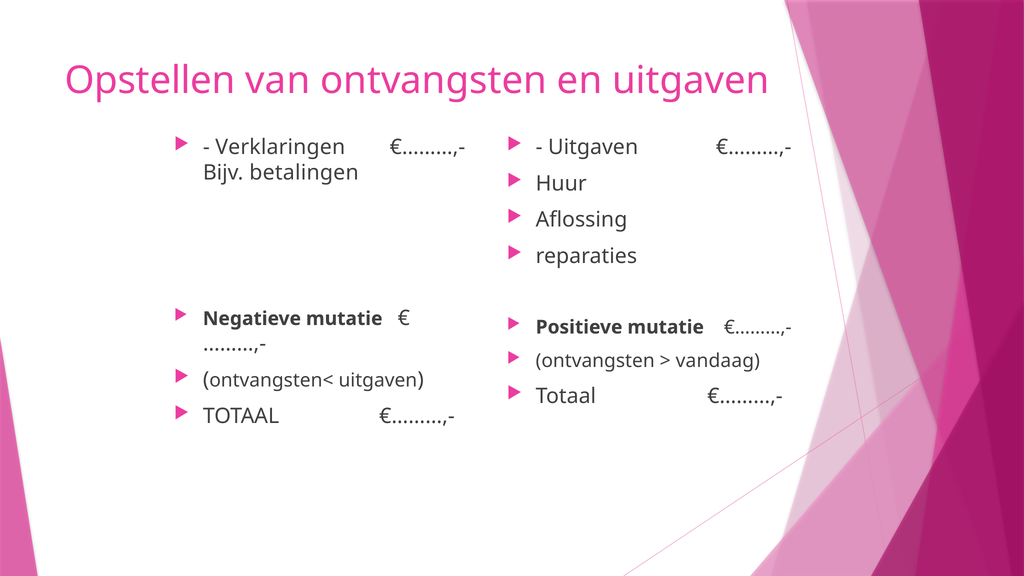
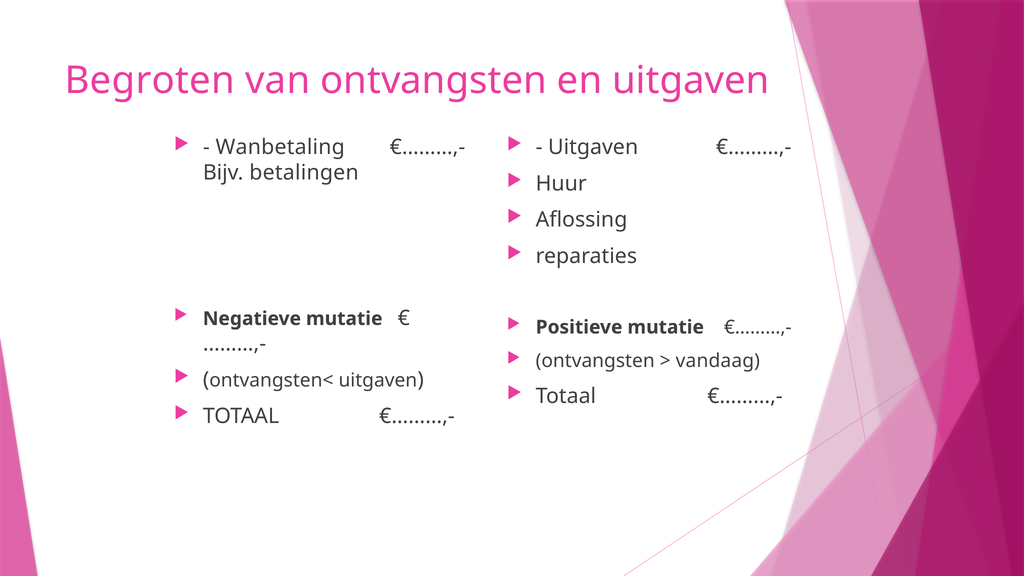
Opstellen: Opstellen -> Begroten
Verklaringen: Verklaringen -> Wanbetaling
